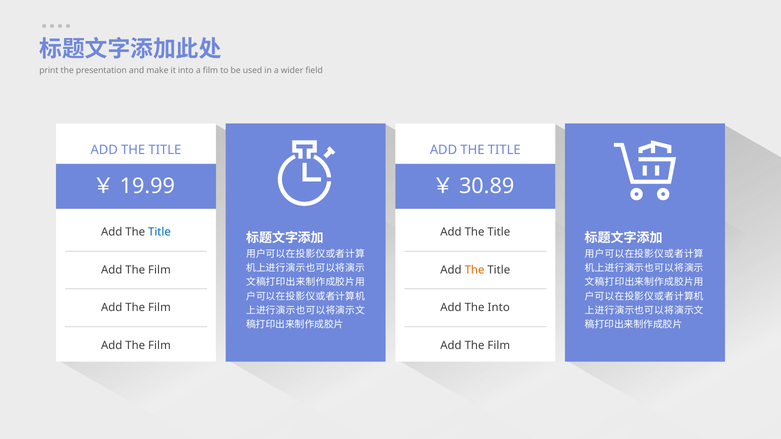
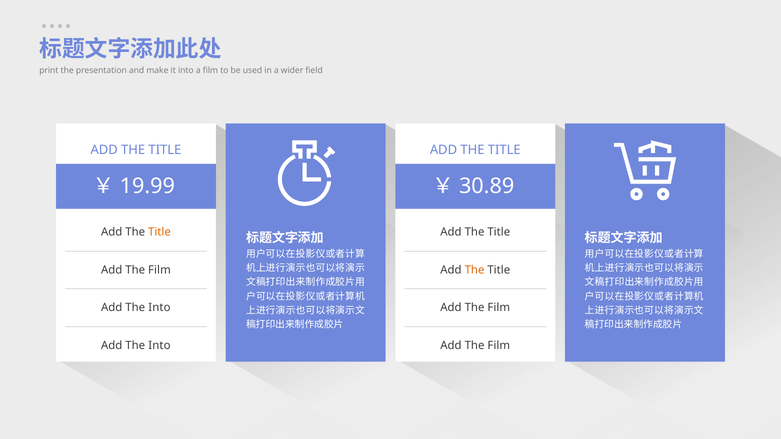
Title at (159, 232) colour: blue -> orange
Film at (159, 308): Film -> Into
Into at (499, 308): Into -> Film
Film at (159, 346): Film -> Into
